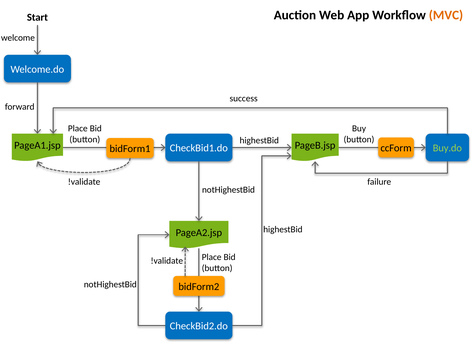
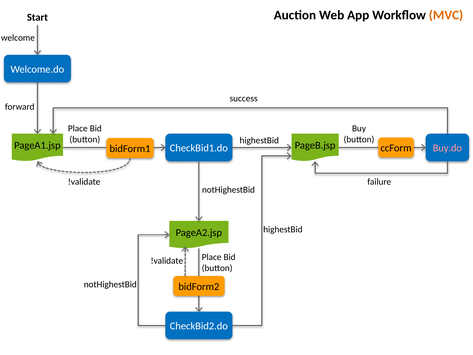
Buy.do colour: light green -> pink
